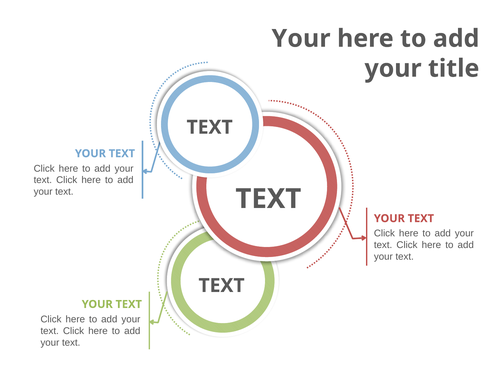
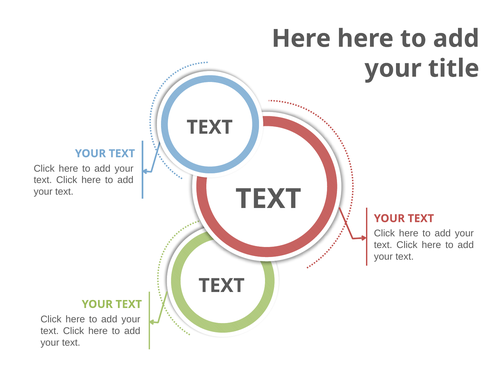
Your at (301, 39): Your -> Here
